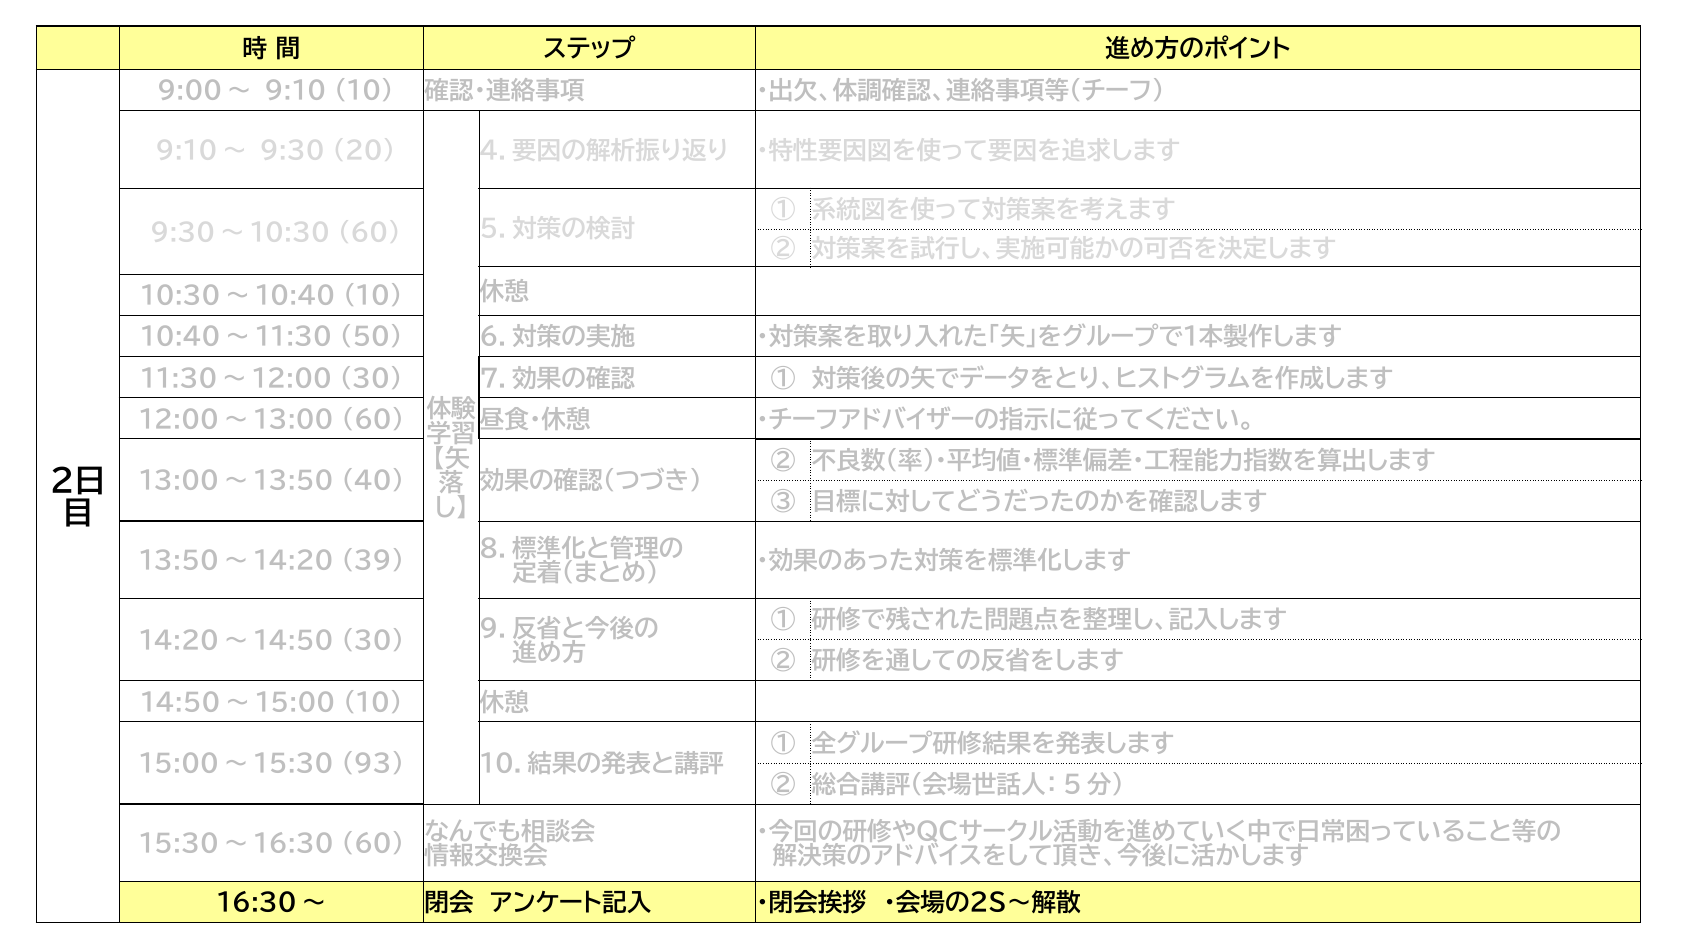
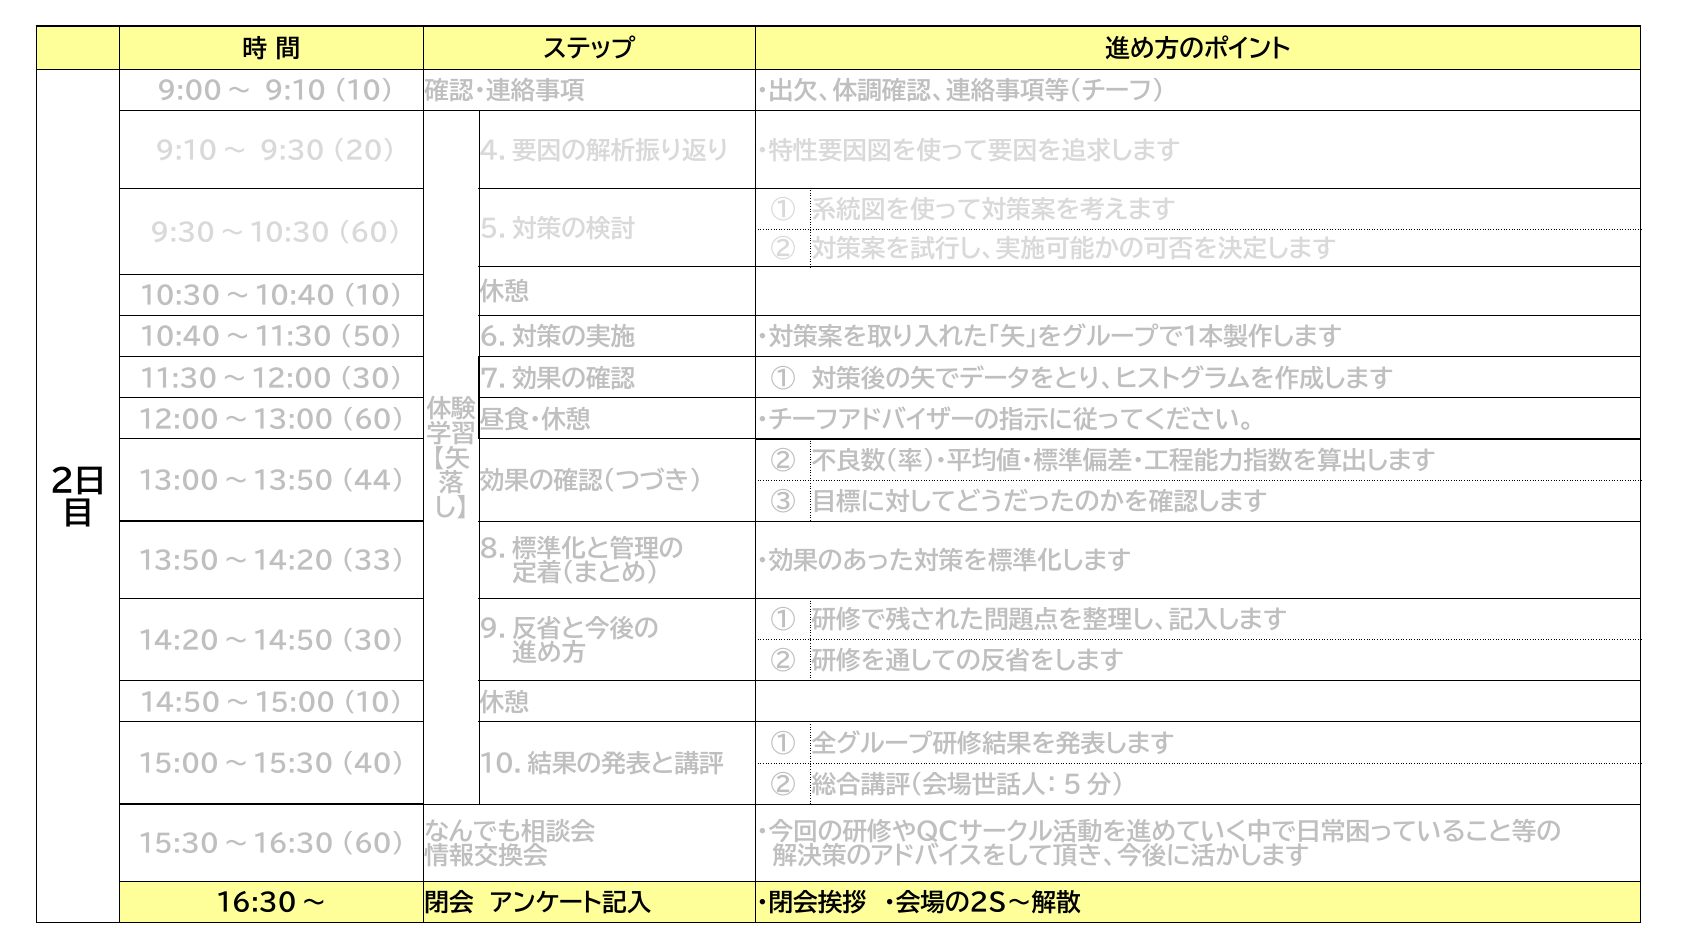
40: 40 -> 44
39: 39 -> 33
93: 93 -> 40
